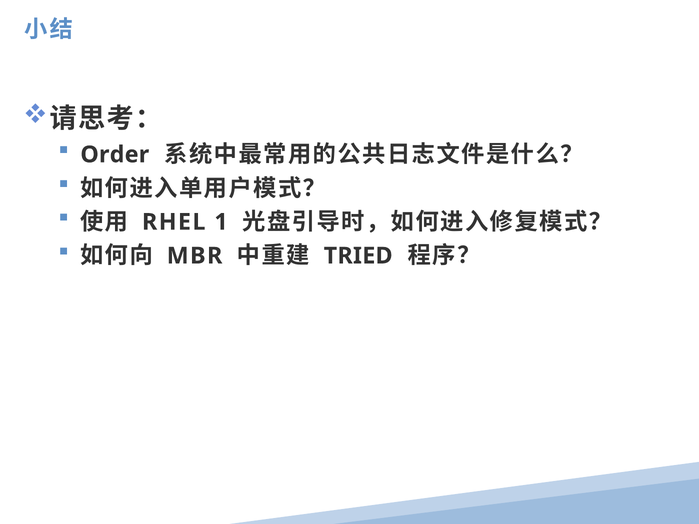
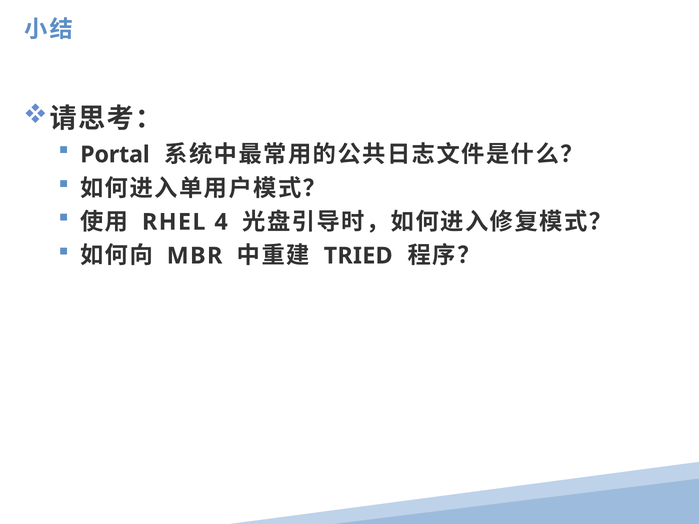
Order: Order -> Portal
1: 1 -> 4
